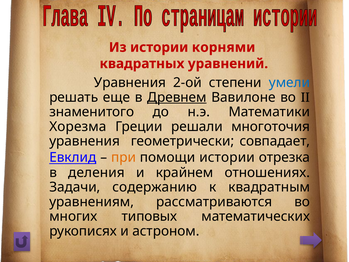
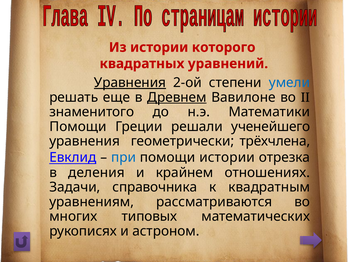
корнями: корнями -> которого
Уравнения at (130, 83) underline: none -> present
Хорезма at (78, 126): Хорезма -> Помощи
многоточия: многоточия -> ученейшего
совпадает: совпадает -> трёхчлена
при colour: orange -> blue
содержанию: содержанию -> справочника
